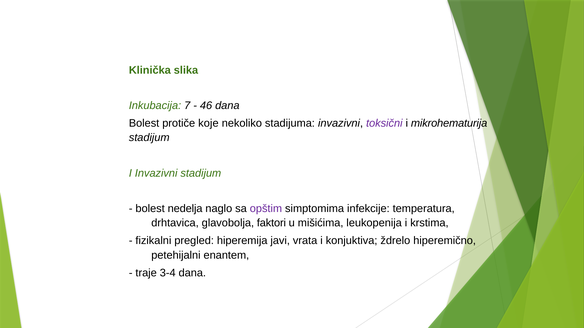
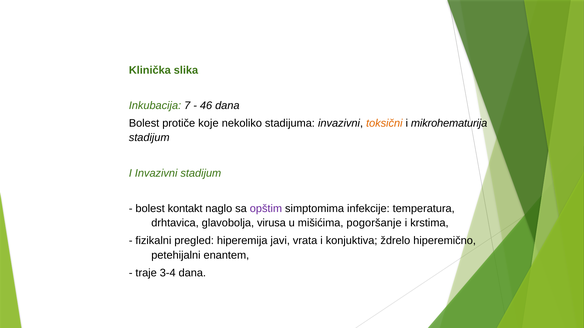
toksični colour: purple -> orange
nedelja: nedelja -> kontakt
faktori: faktori -> virusa
leukopenija: leukopenija -> pogoršanje
